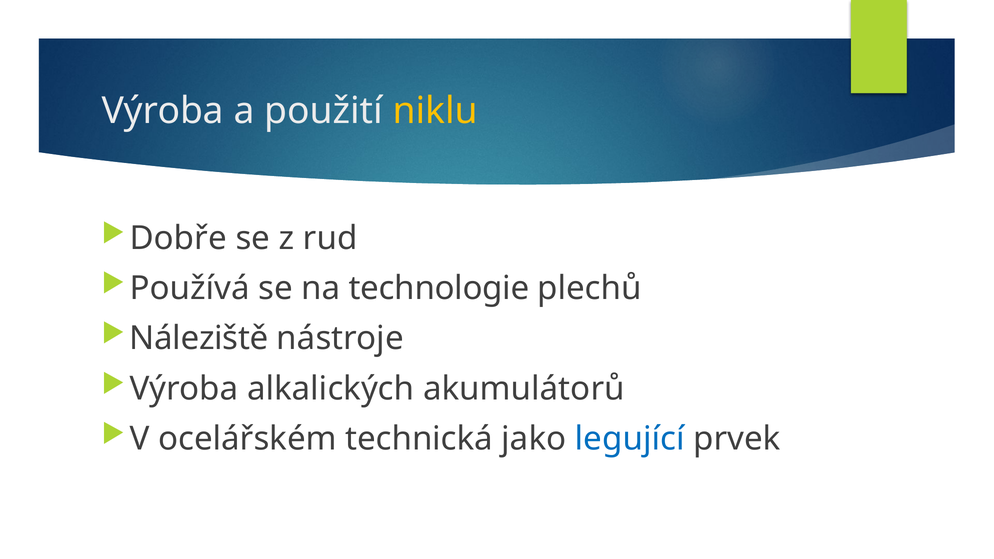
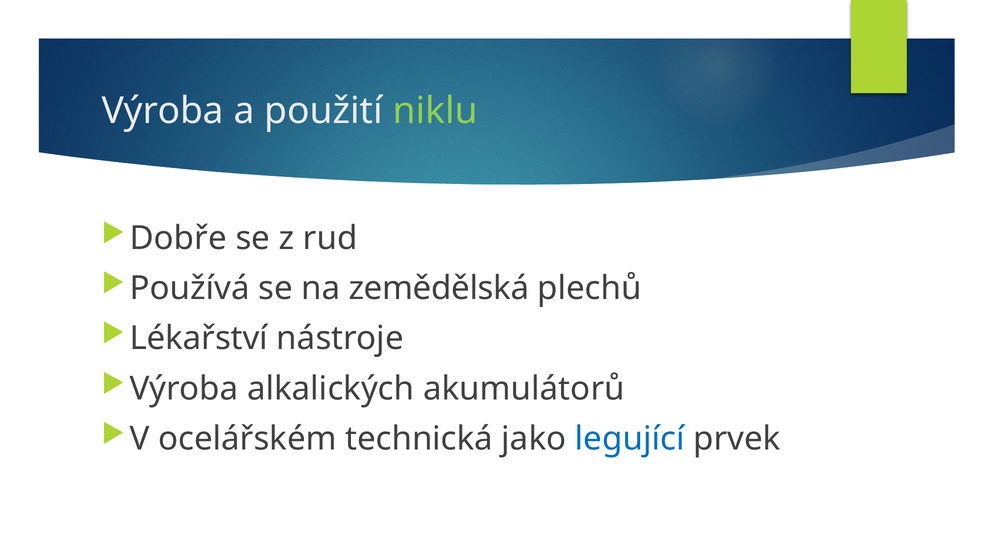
niklu colour: yellow -> light green
technologie: technologie -> zemědělská
Náleziště: Náleziště -> Lékařství
